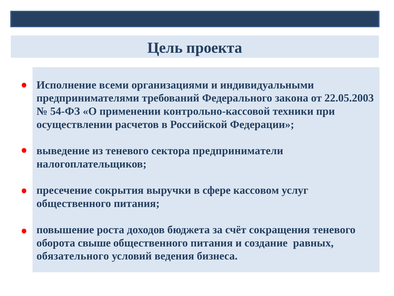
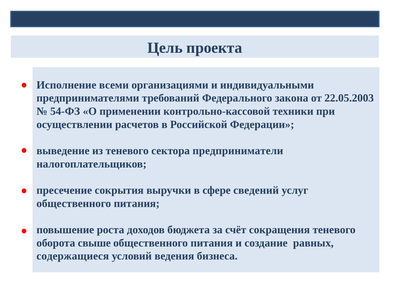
кассовом: кассовом -> сведений
обязательного: обязательного -> содержащиеся
